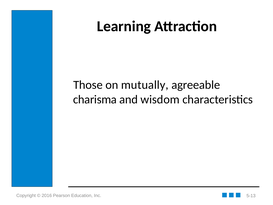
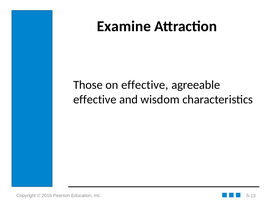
Learning: Learning -> Examine
on mutually: mutually -> effective
charisma at (95, 99): charisma -> effective
